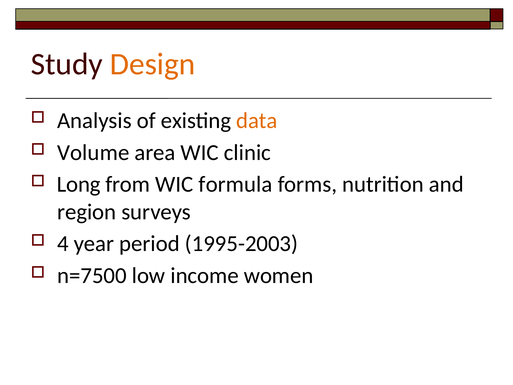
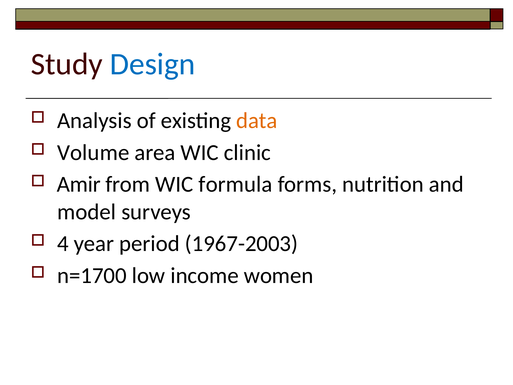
Design colour: orange -> blue
Long: Long -> Amir
region: region -> model
1995-2003: 1995-2003 -> 1967-2003
n=7500: n=7500 -> n=1700
